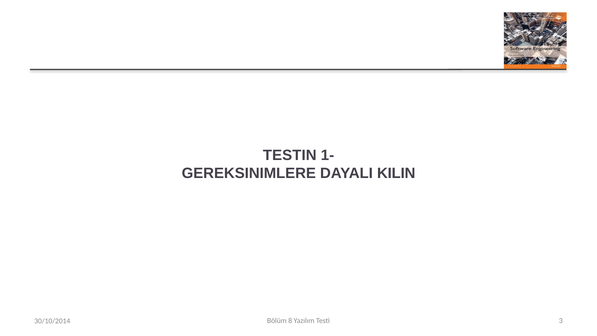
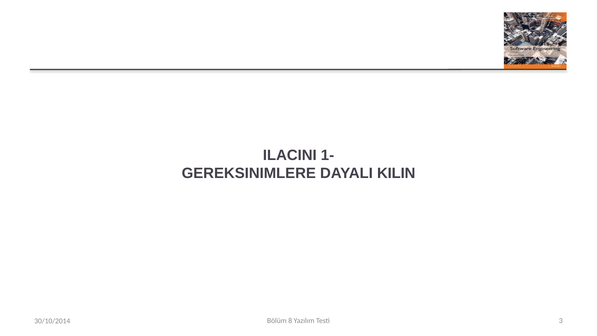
TESTIN: TESTIN -> ILACINI
